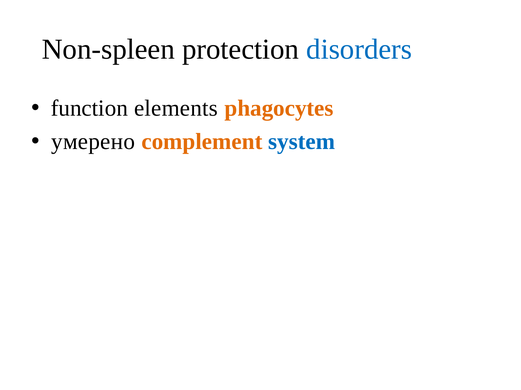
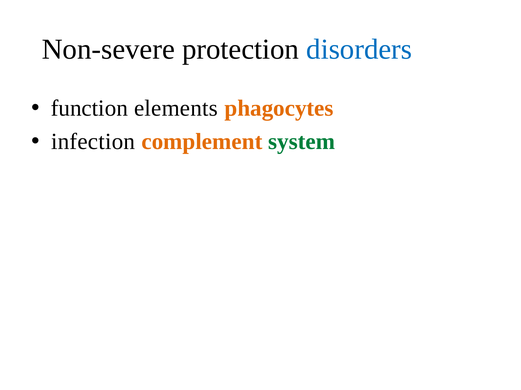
Non-spleen: Non-spleen -> Non-severe
умерено: умерено -> infection
system colour: blue -> green
